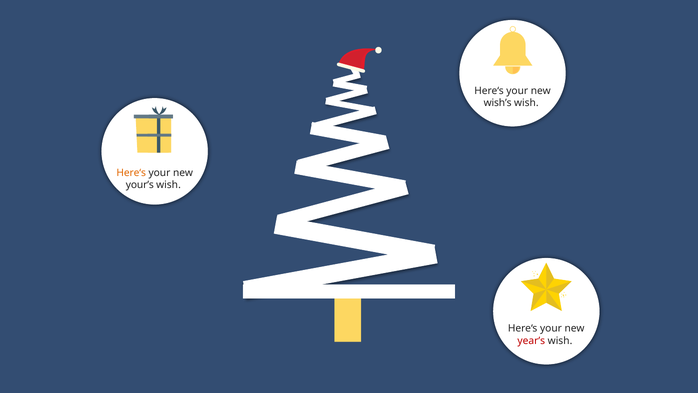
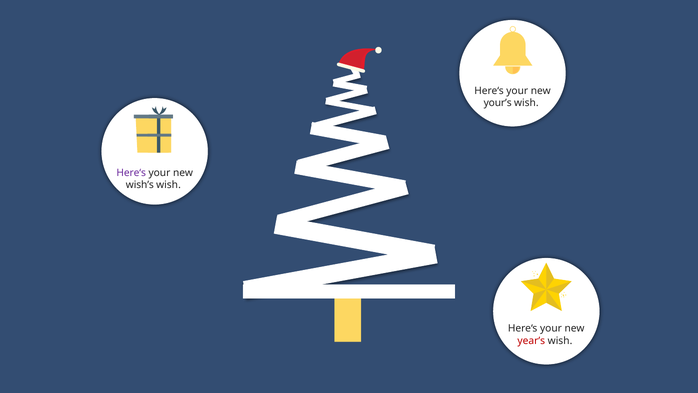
wish’s: wish’s -> your’s
Here‘s at (131, 173) colour: orange -> purple
your’s: your’s -> wish’s
